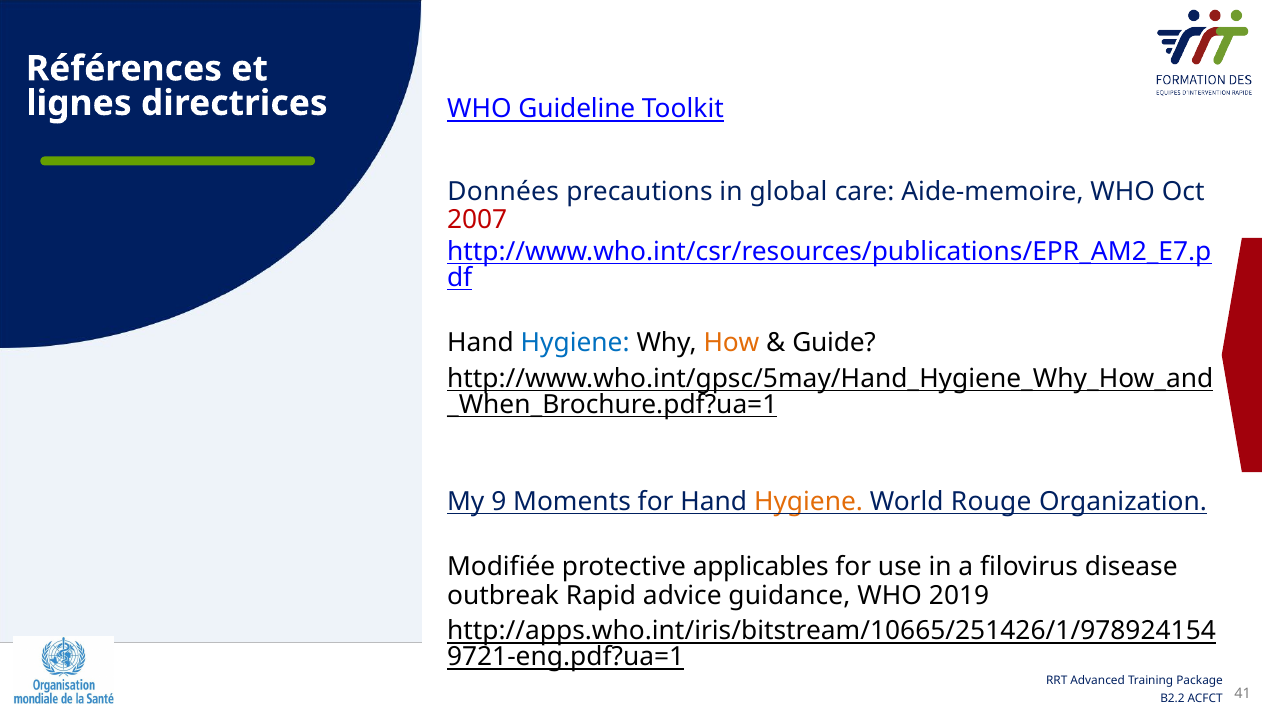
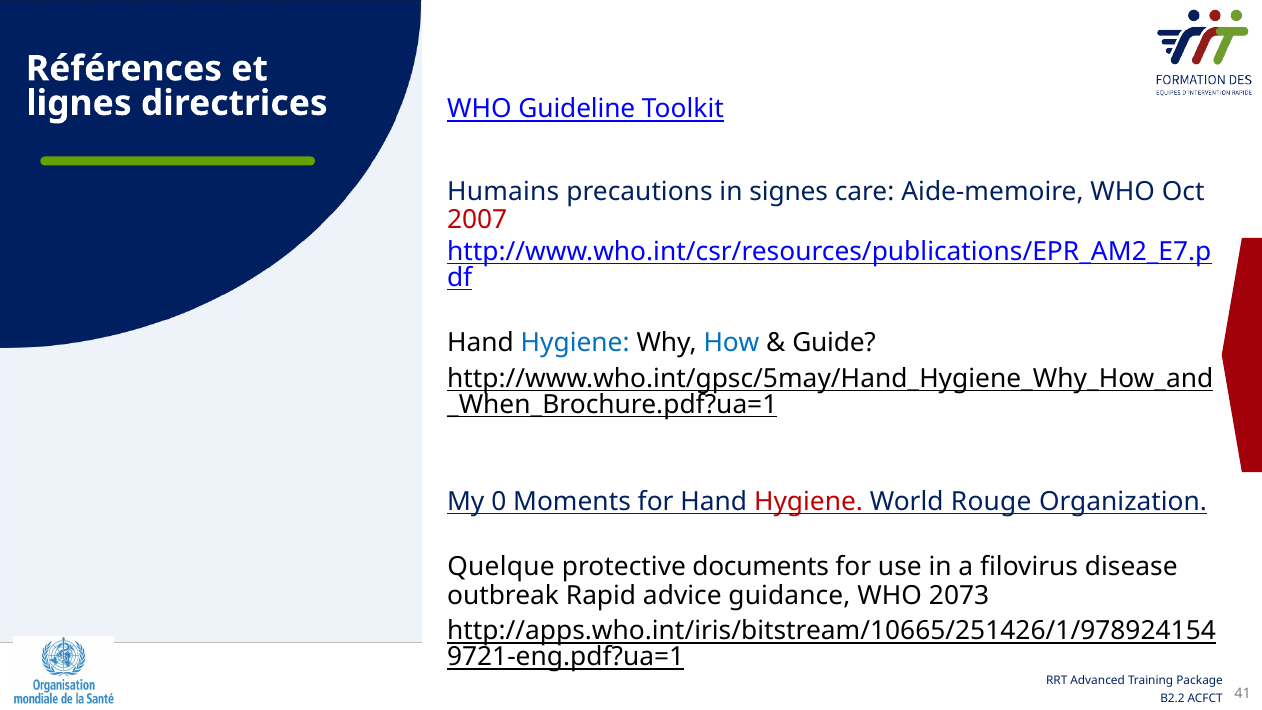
Données: Données -> Humains
global: global -> signes
How colour: orange -> blue
9: 9 -> 0
Hygiene at (808, 502) colour: orange -> red
Modifiée: Modifiée -> Quelque
applicables: applicables -> documents
2019: 2019 -> 2073
